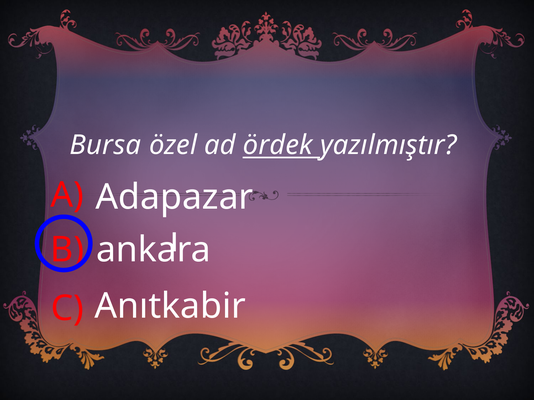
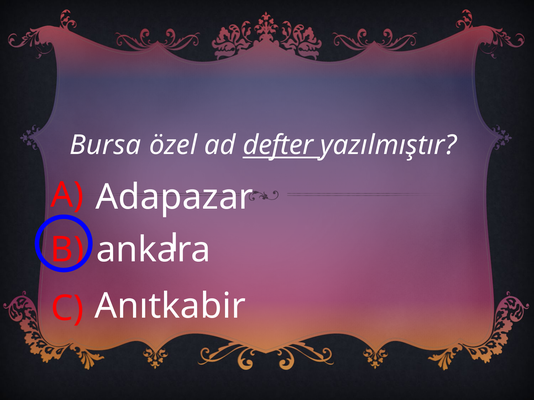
ördek: ördek -> defter
